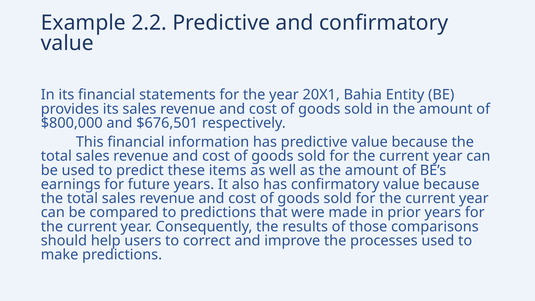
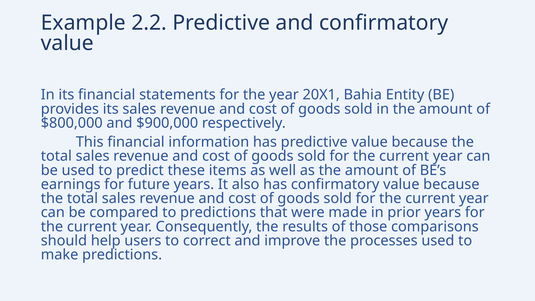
$676,501: $676,501 -> $900,000
